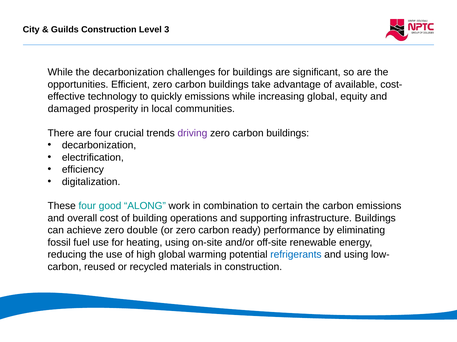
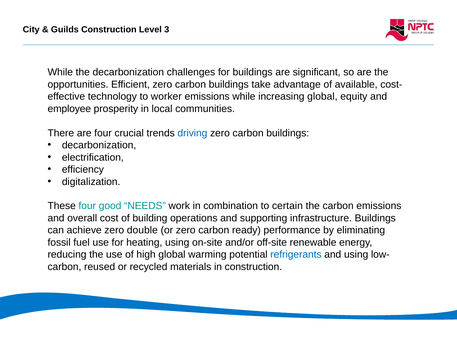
quickly: quickly -> worker
damaged: damaged -> employee
driving colour: purple -> blue
ALONG: ALONG -> NEEDS
